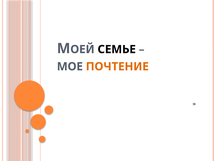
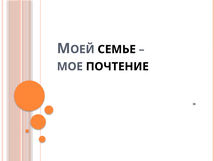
ПОЧТЕНИЕ colour: orange -> black
